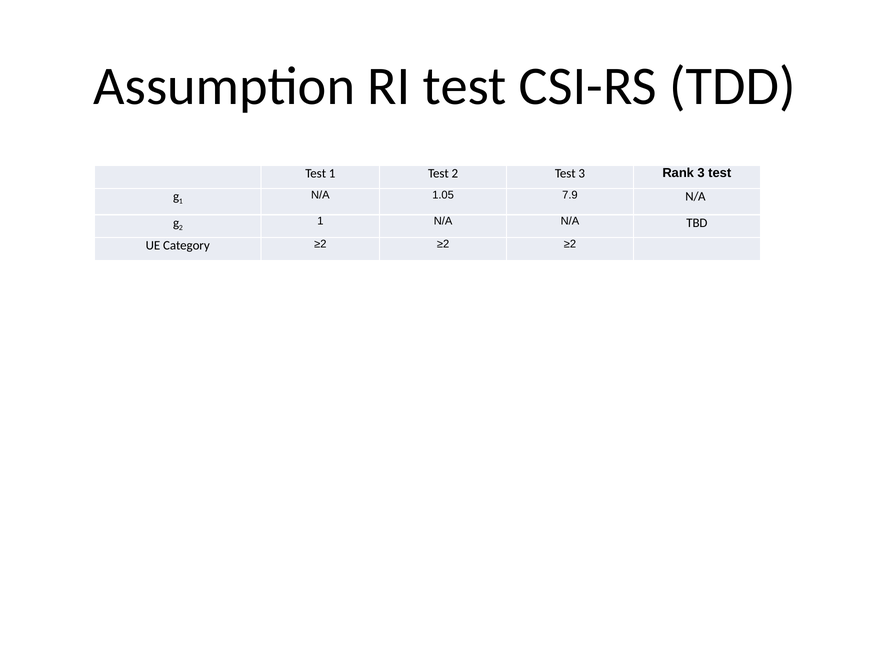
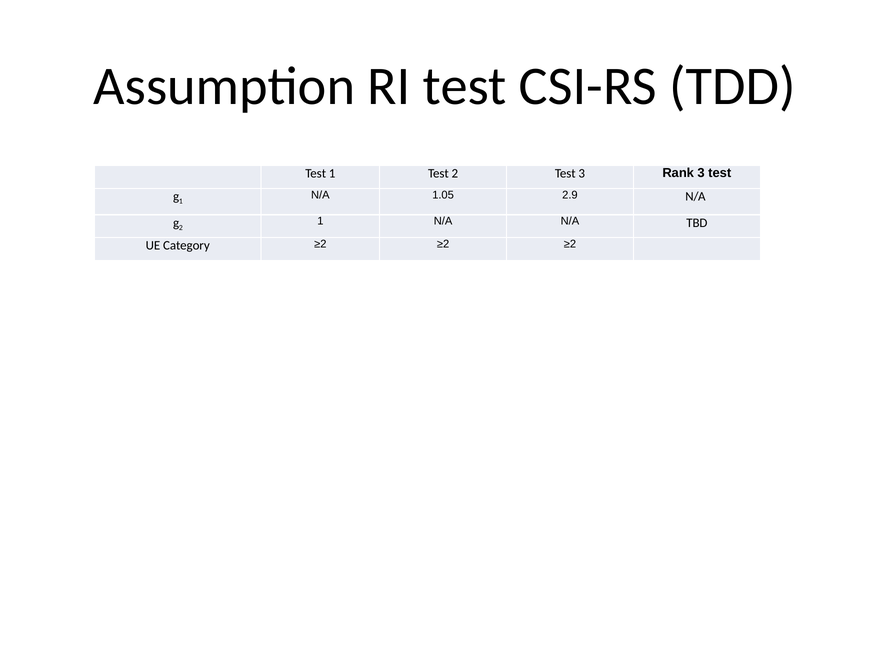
7.9: 7.9 -> 2.9
